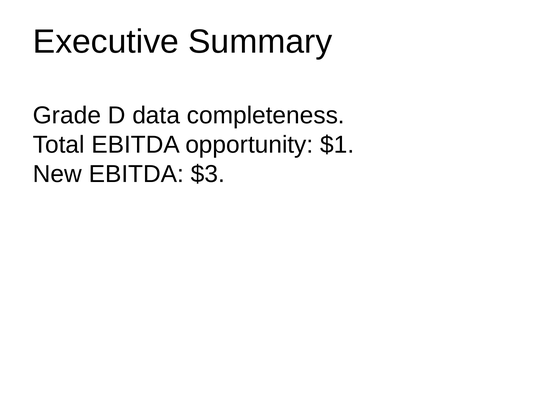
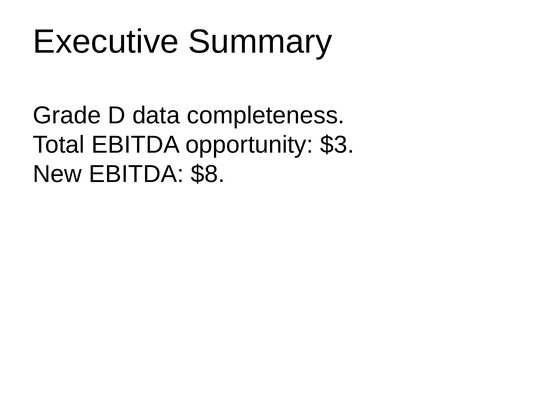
$1: $1 -> $3
$3: $3 -> $8
